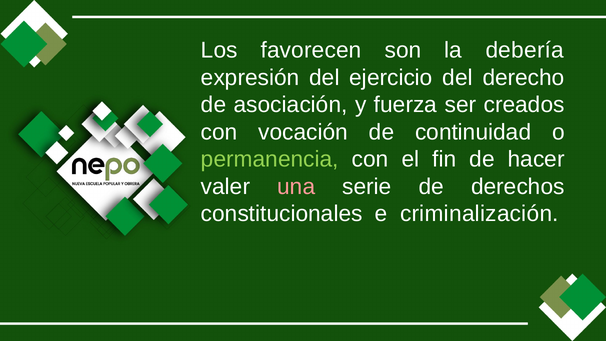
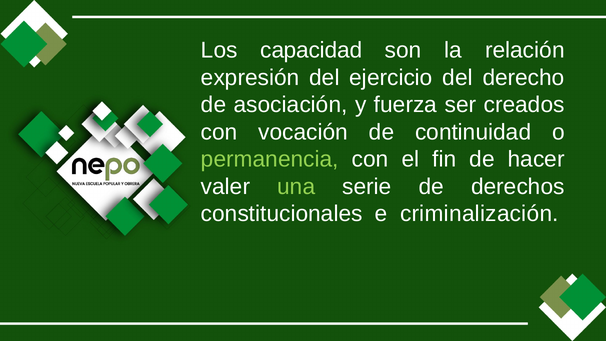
favorecen: favorecen -> capacidad
debería: debería -> relación
una colour: pink -> light green
